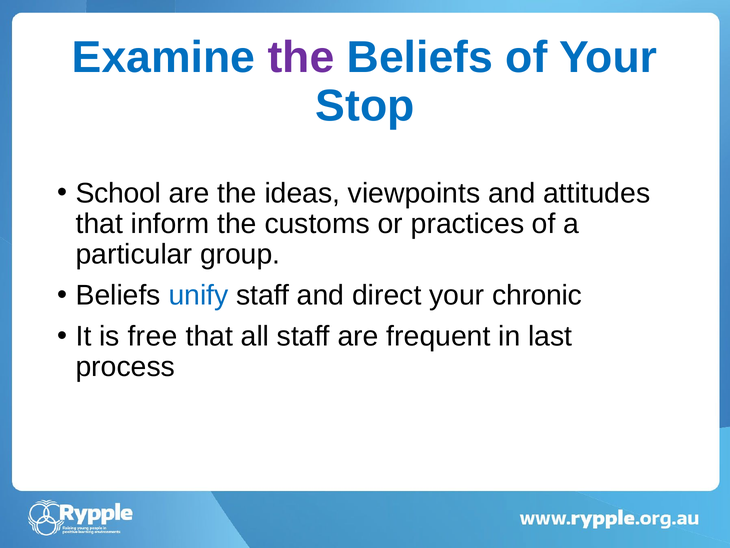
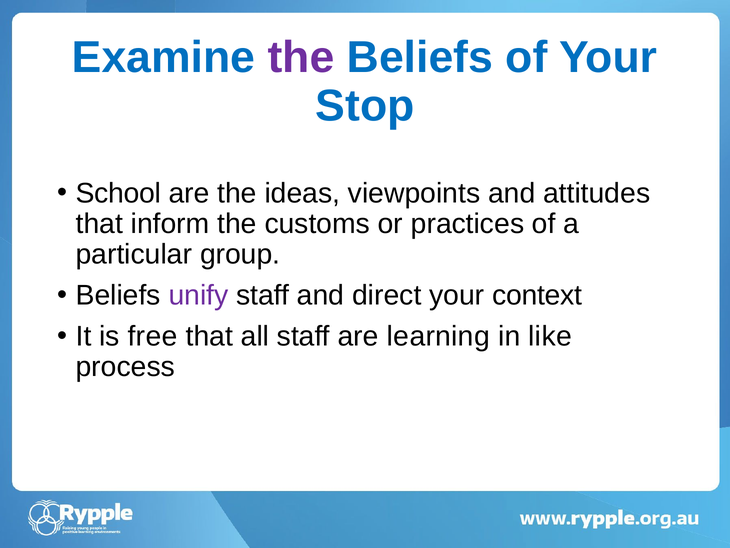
unify colour: blue -> purple
chronic: chronic -> context
frequent: frequent -> learning
last: last -> like
